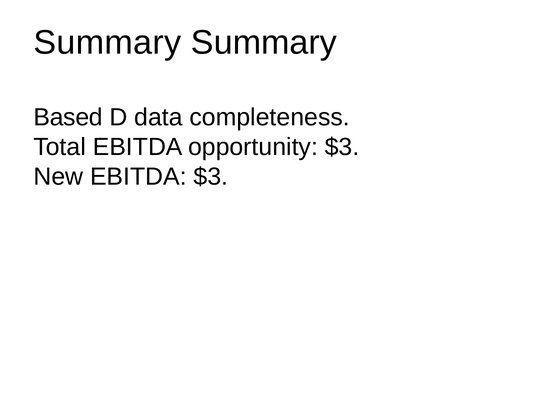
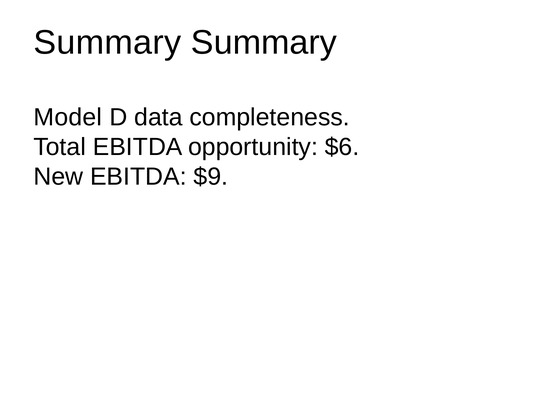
Based: Based -> Model
opportunity $3: $3 -> $6
EBITDA $3: $3 -> $9
